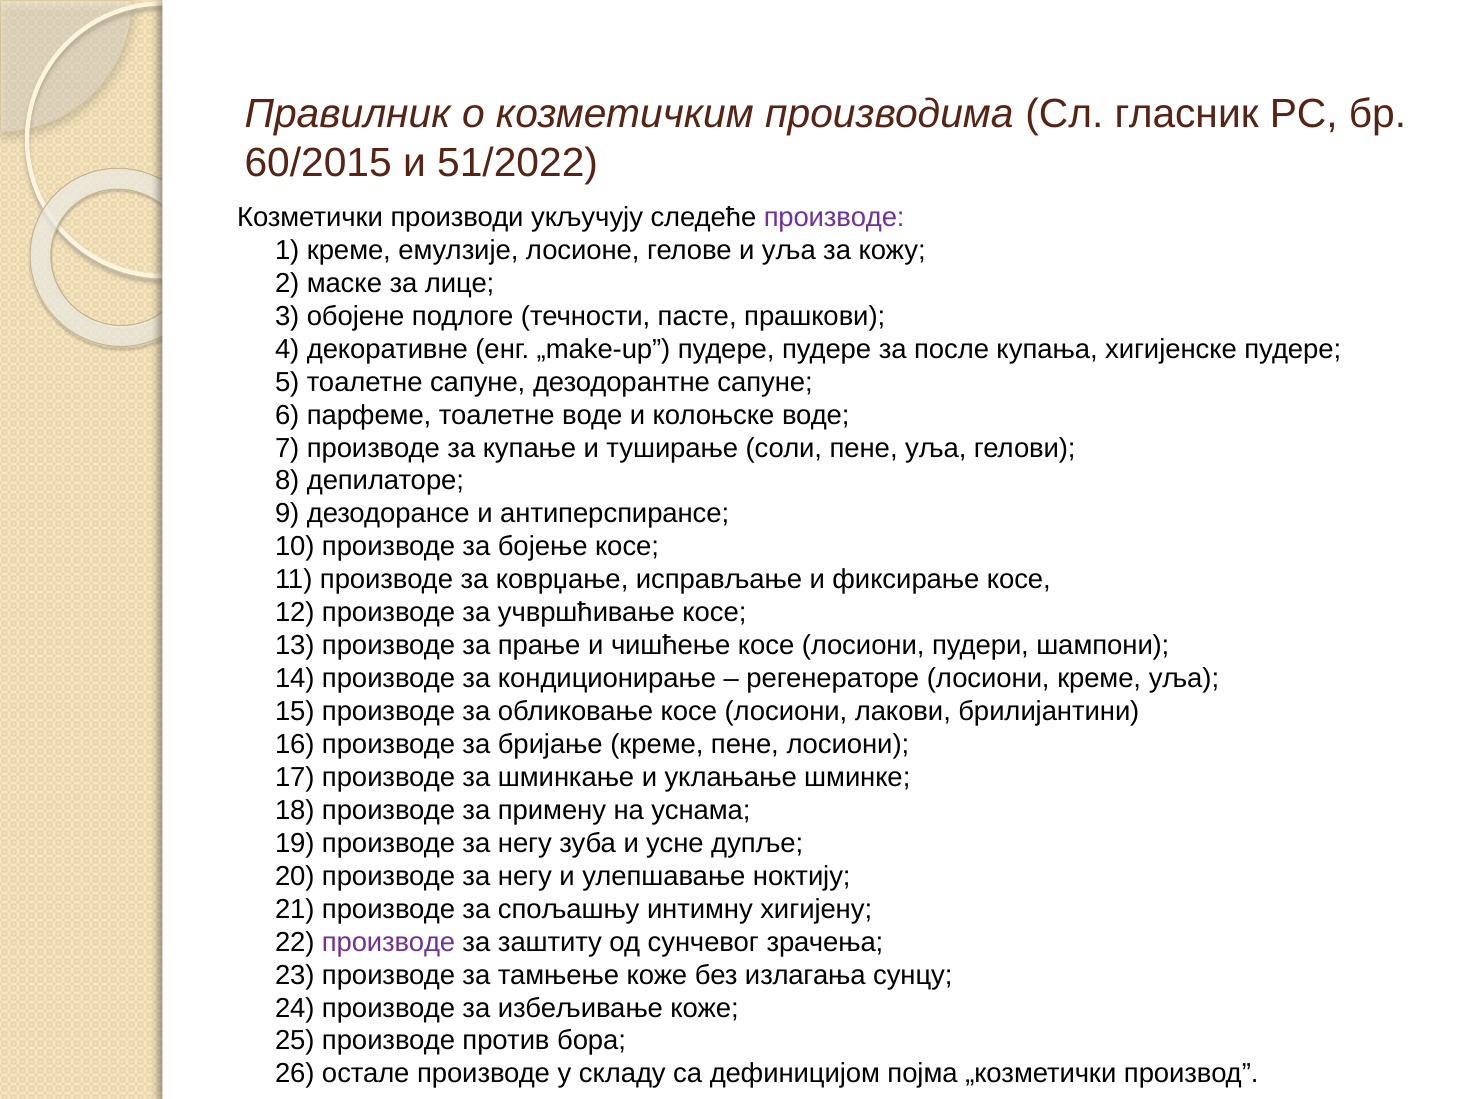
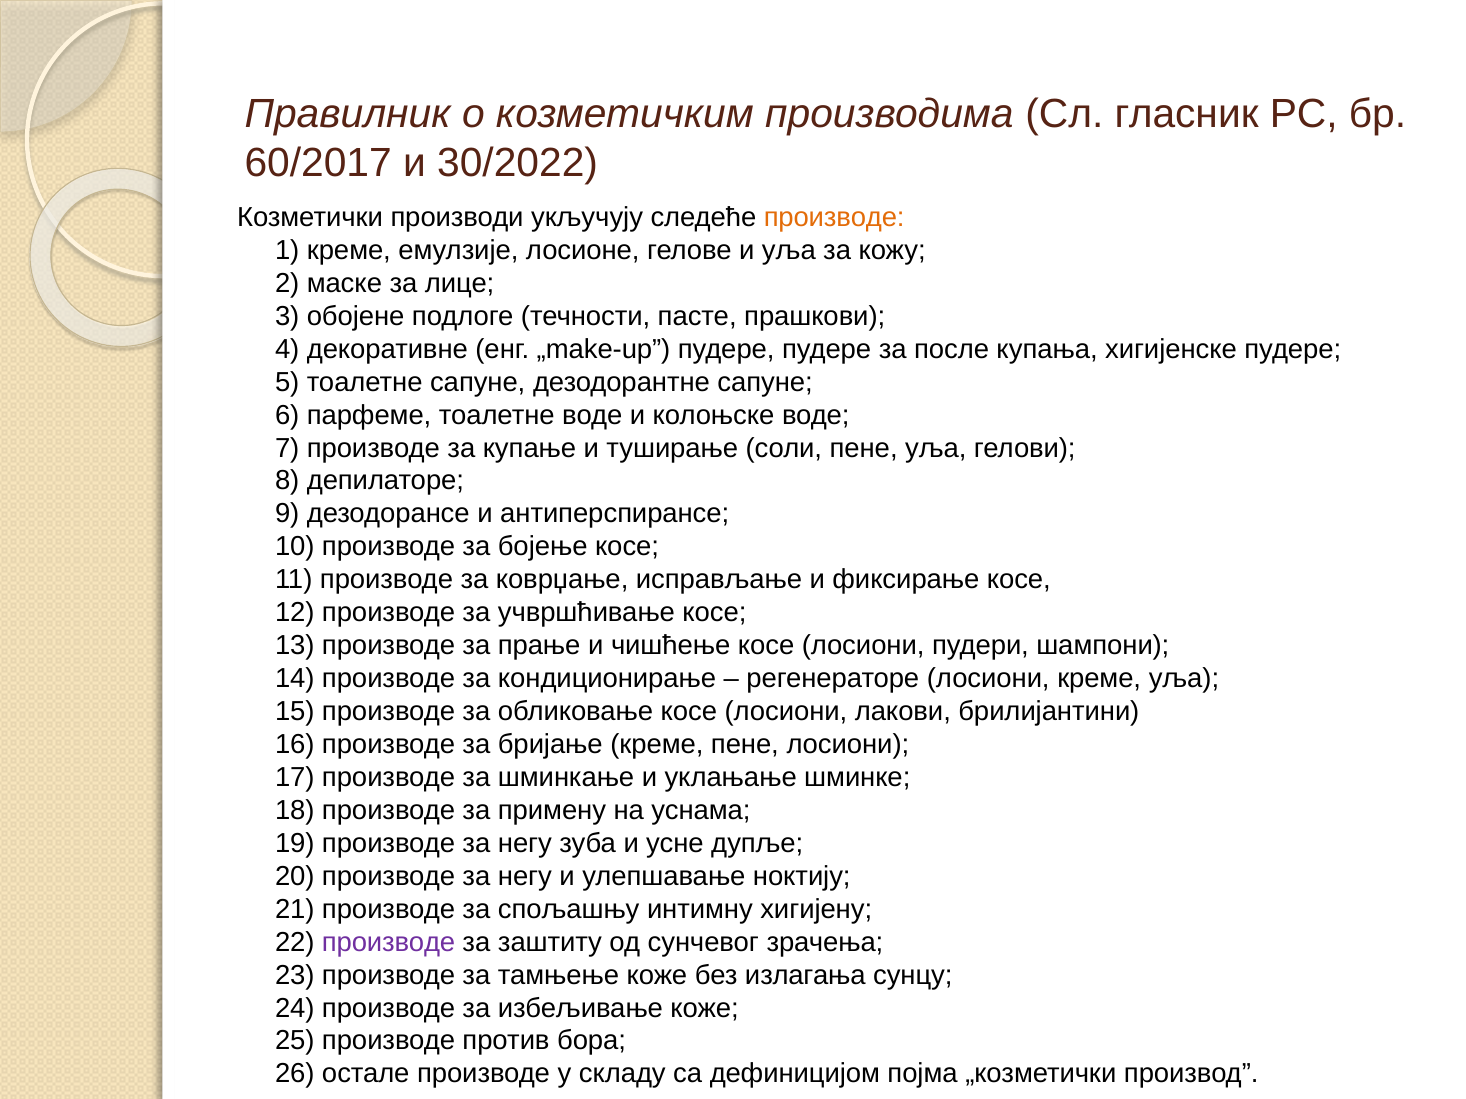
60/2015: 60/2015 -> 60/2017
51/2022: 51/2022 -> 30/2022
производе at (834, 217) colour: purple -> orange
